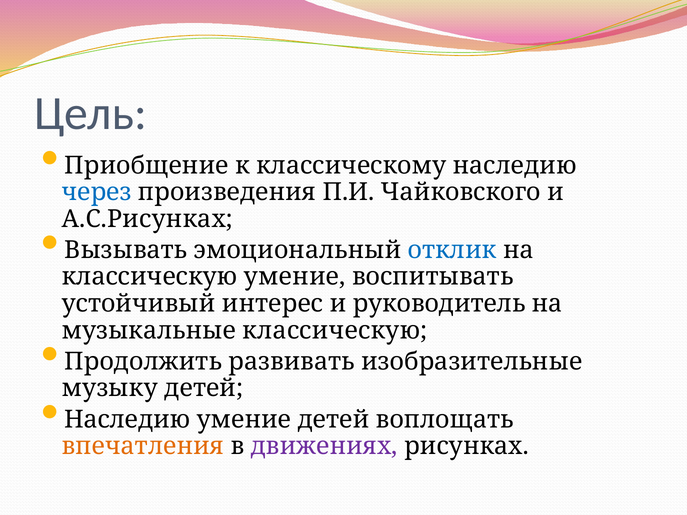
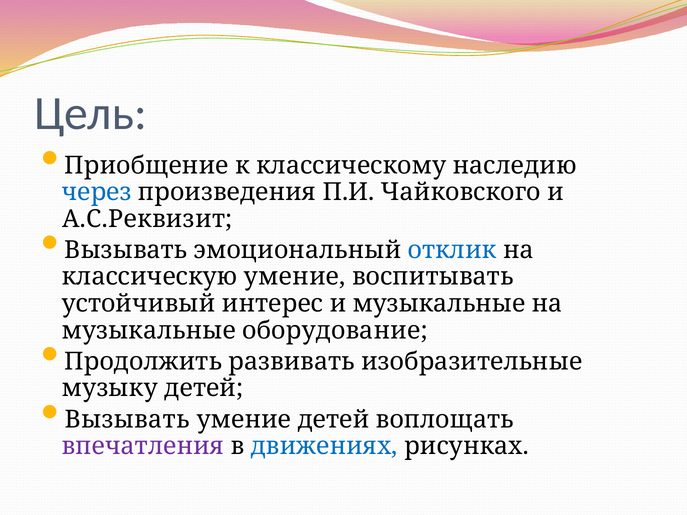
А.С.Рисунках: А.С.Рисунках -> А.С.Реквизит
и руководитель: руководитель -> музыкальные
музыкальные классическую: классическую -> оборудование
Наследию at (127, 420): Наследию -> Вызывать
впечатления colour: orange -> purple
движениях colour: purple -> blue
